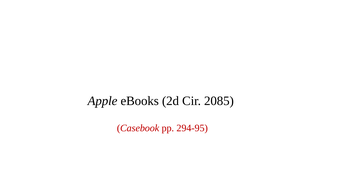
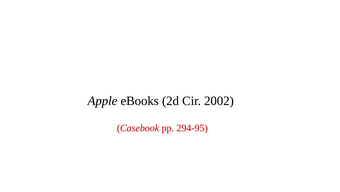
2085: 2085 -> 2002
